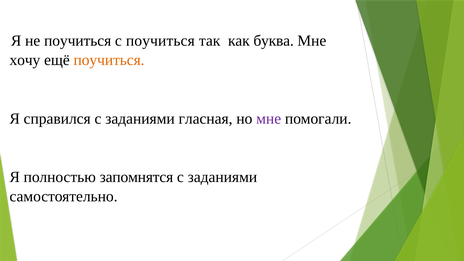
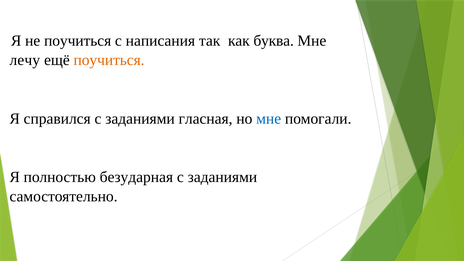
с поучиться: поучиться -> написания
хочу: хочу -> лечу
мне at (269, 119) colour: purple -> blue
запомнятся: запомнятся -> безударная
